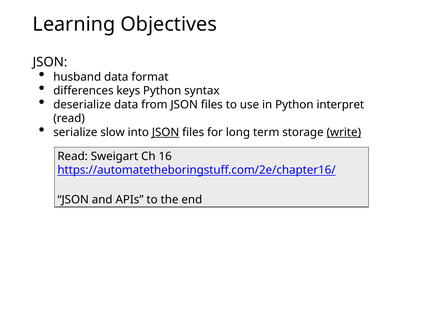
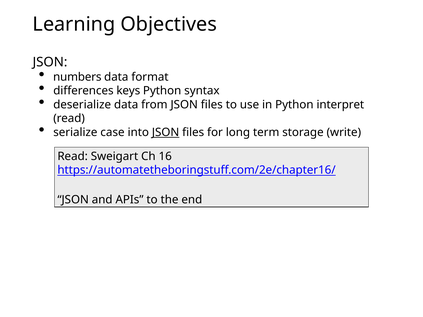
husband: husband -> numbers
slow: slow -> case
write underline: present -> none
